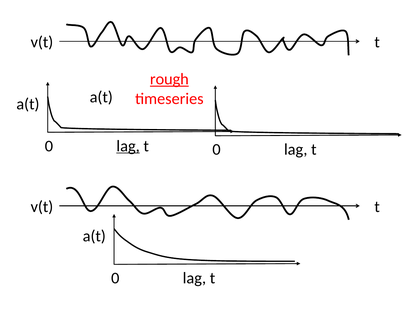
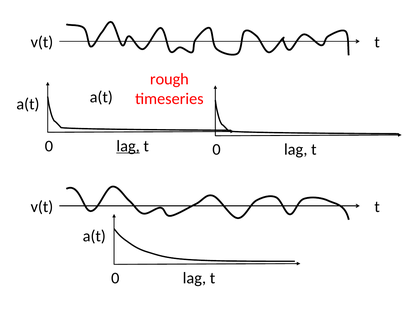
rough underline: present -> none
